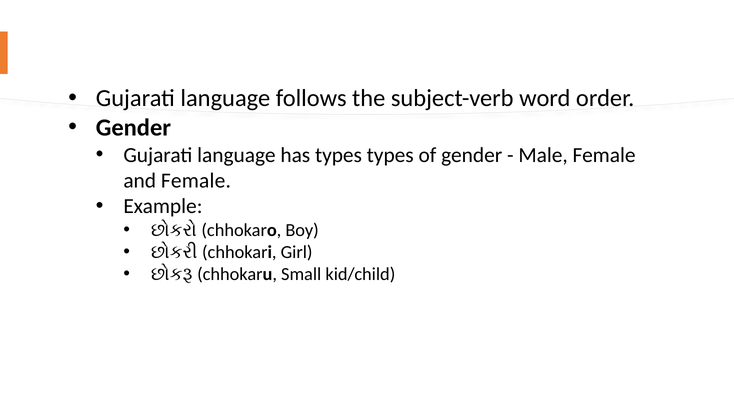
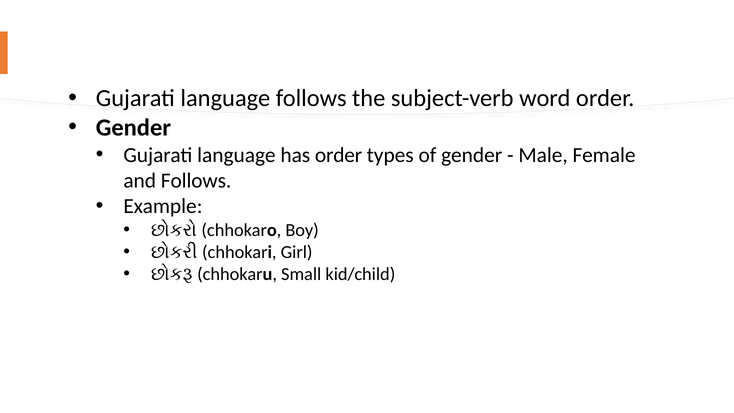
has types: types -> order
and Female: Female -> Follows
